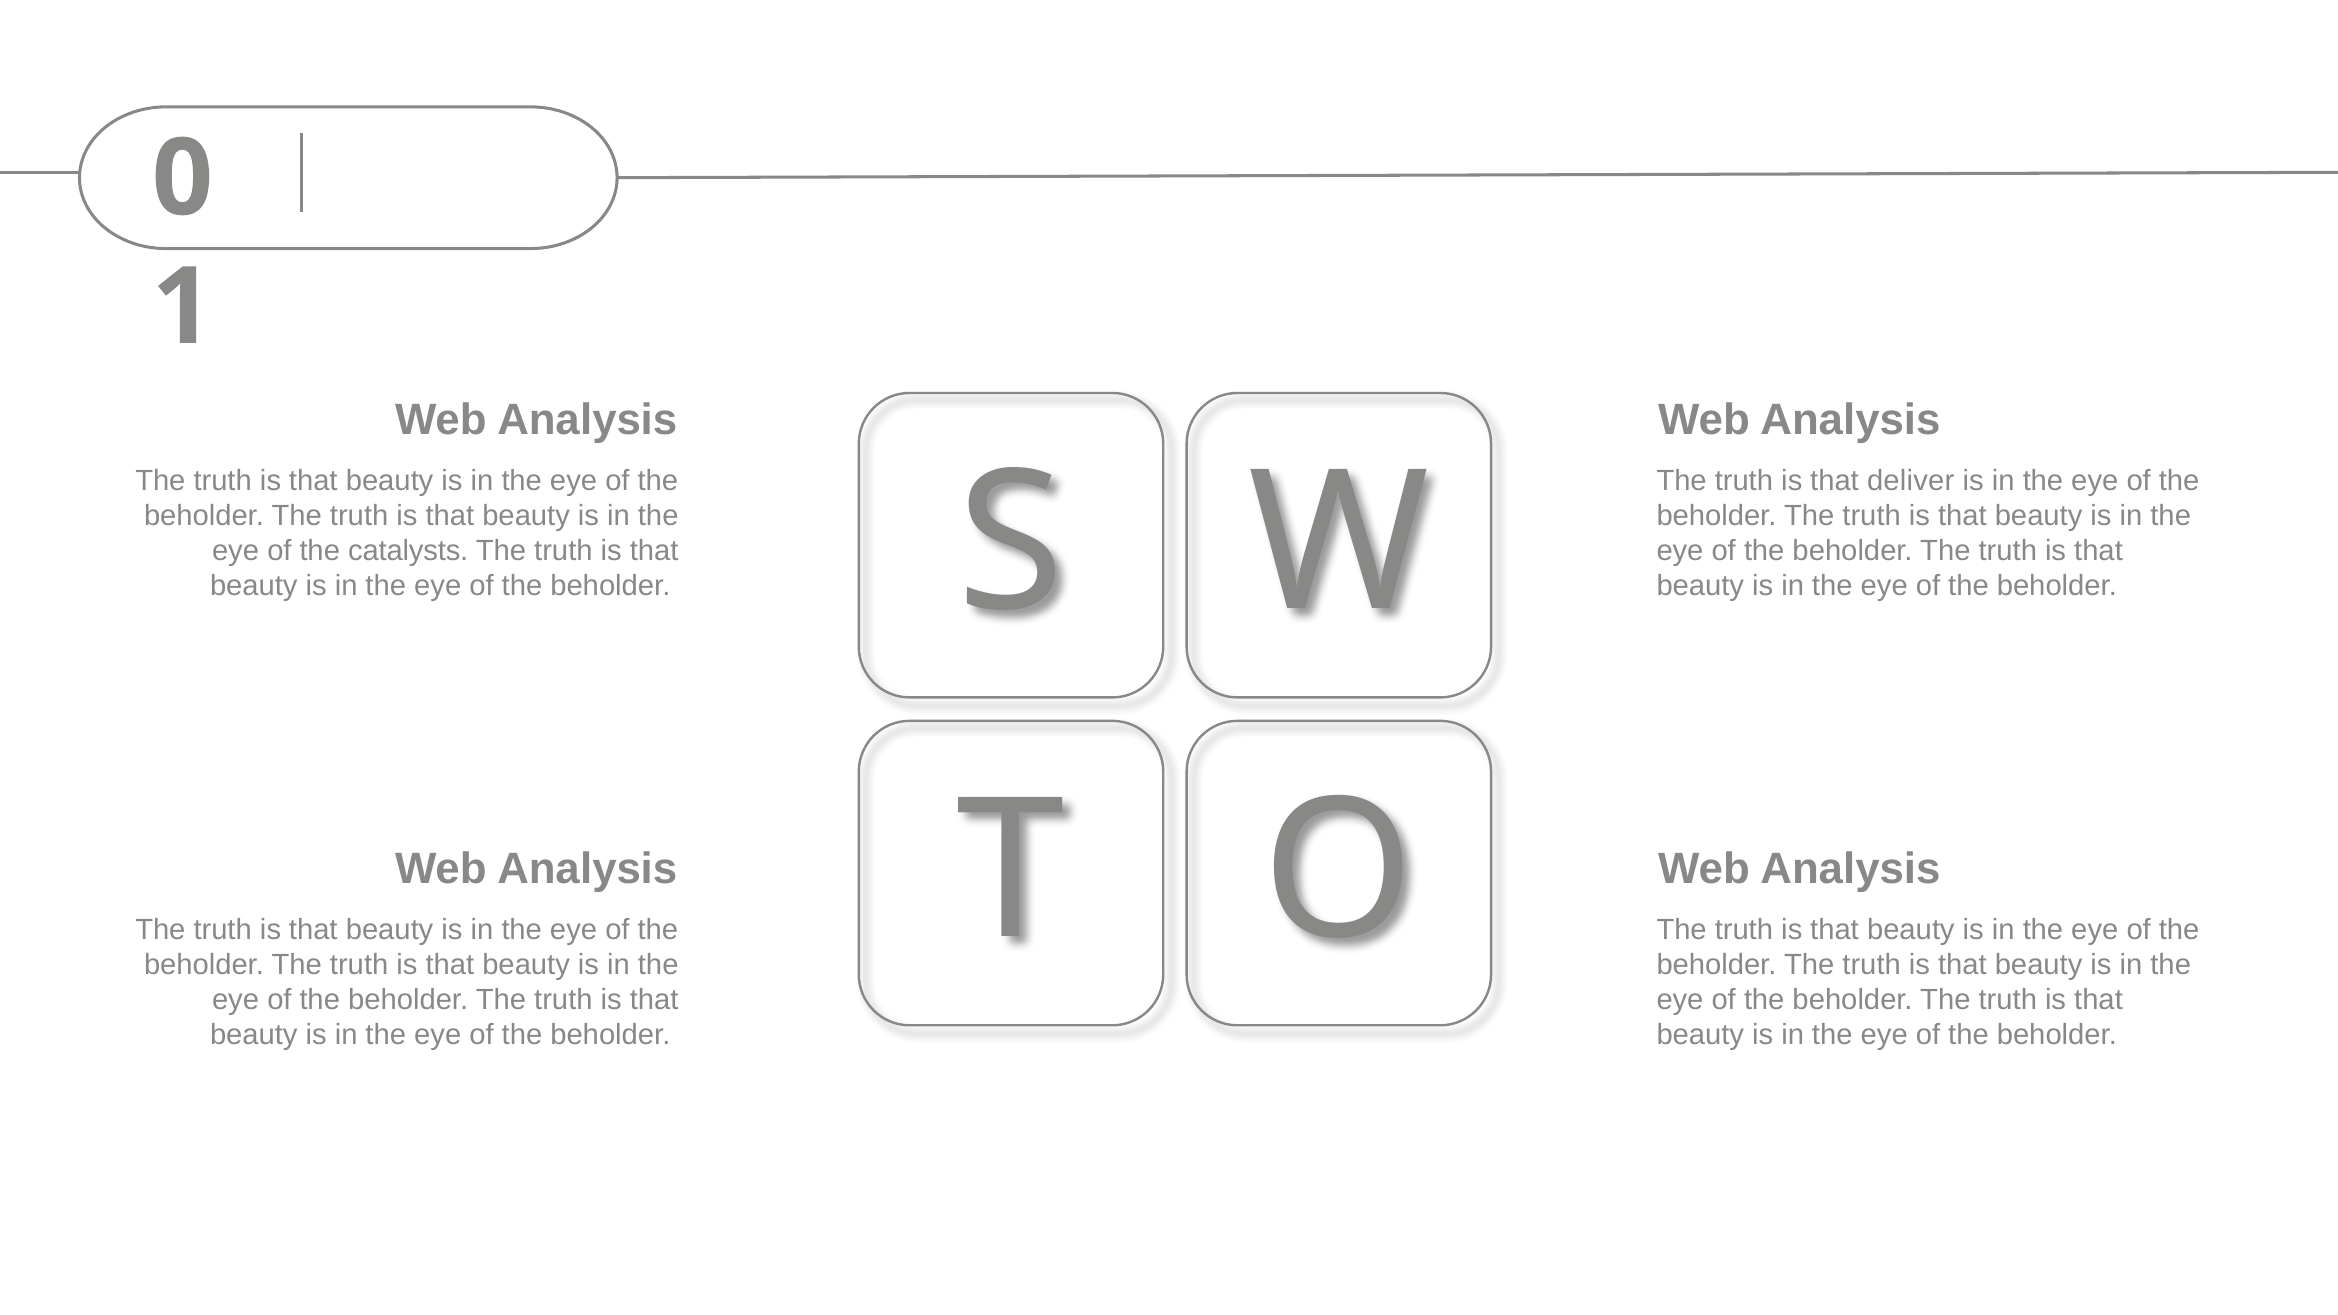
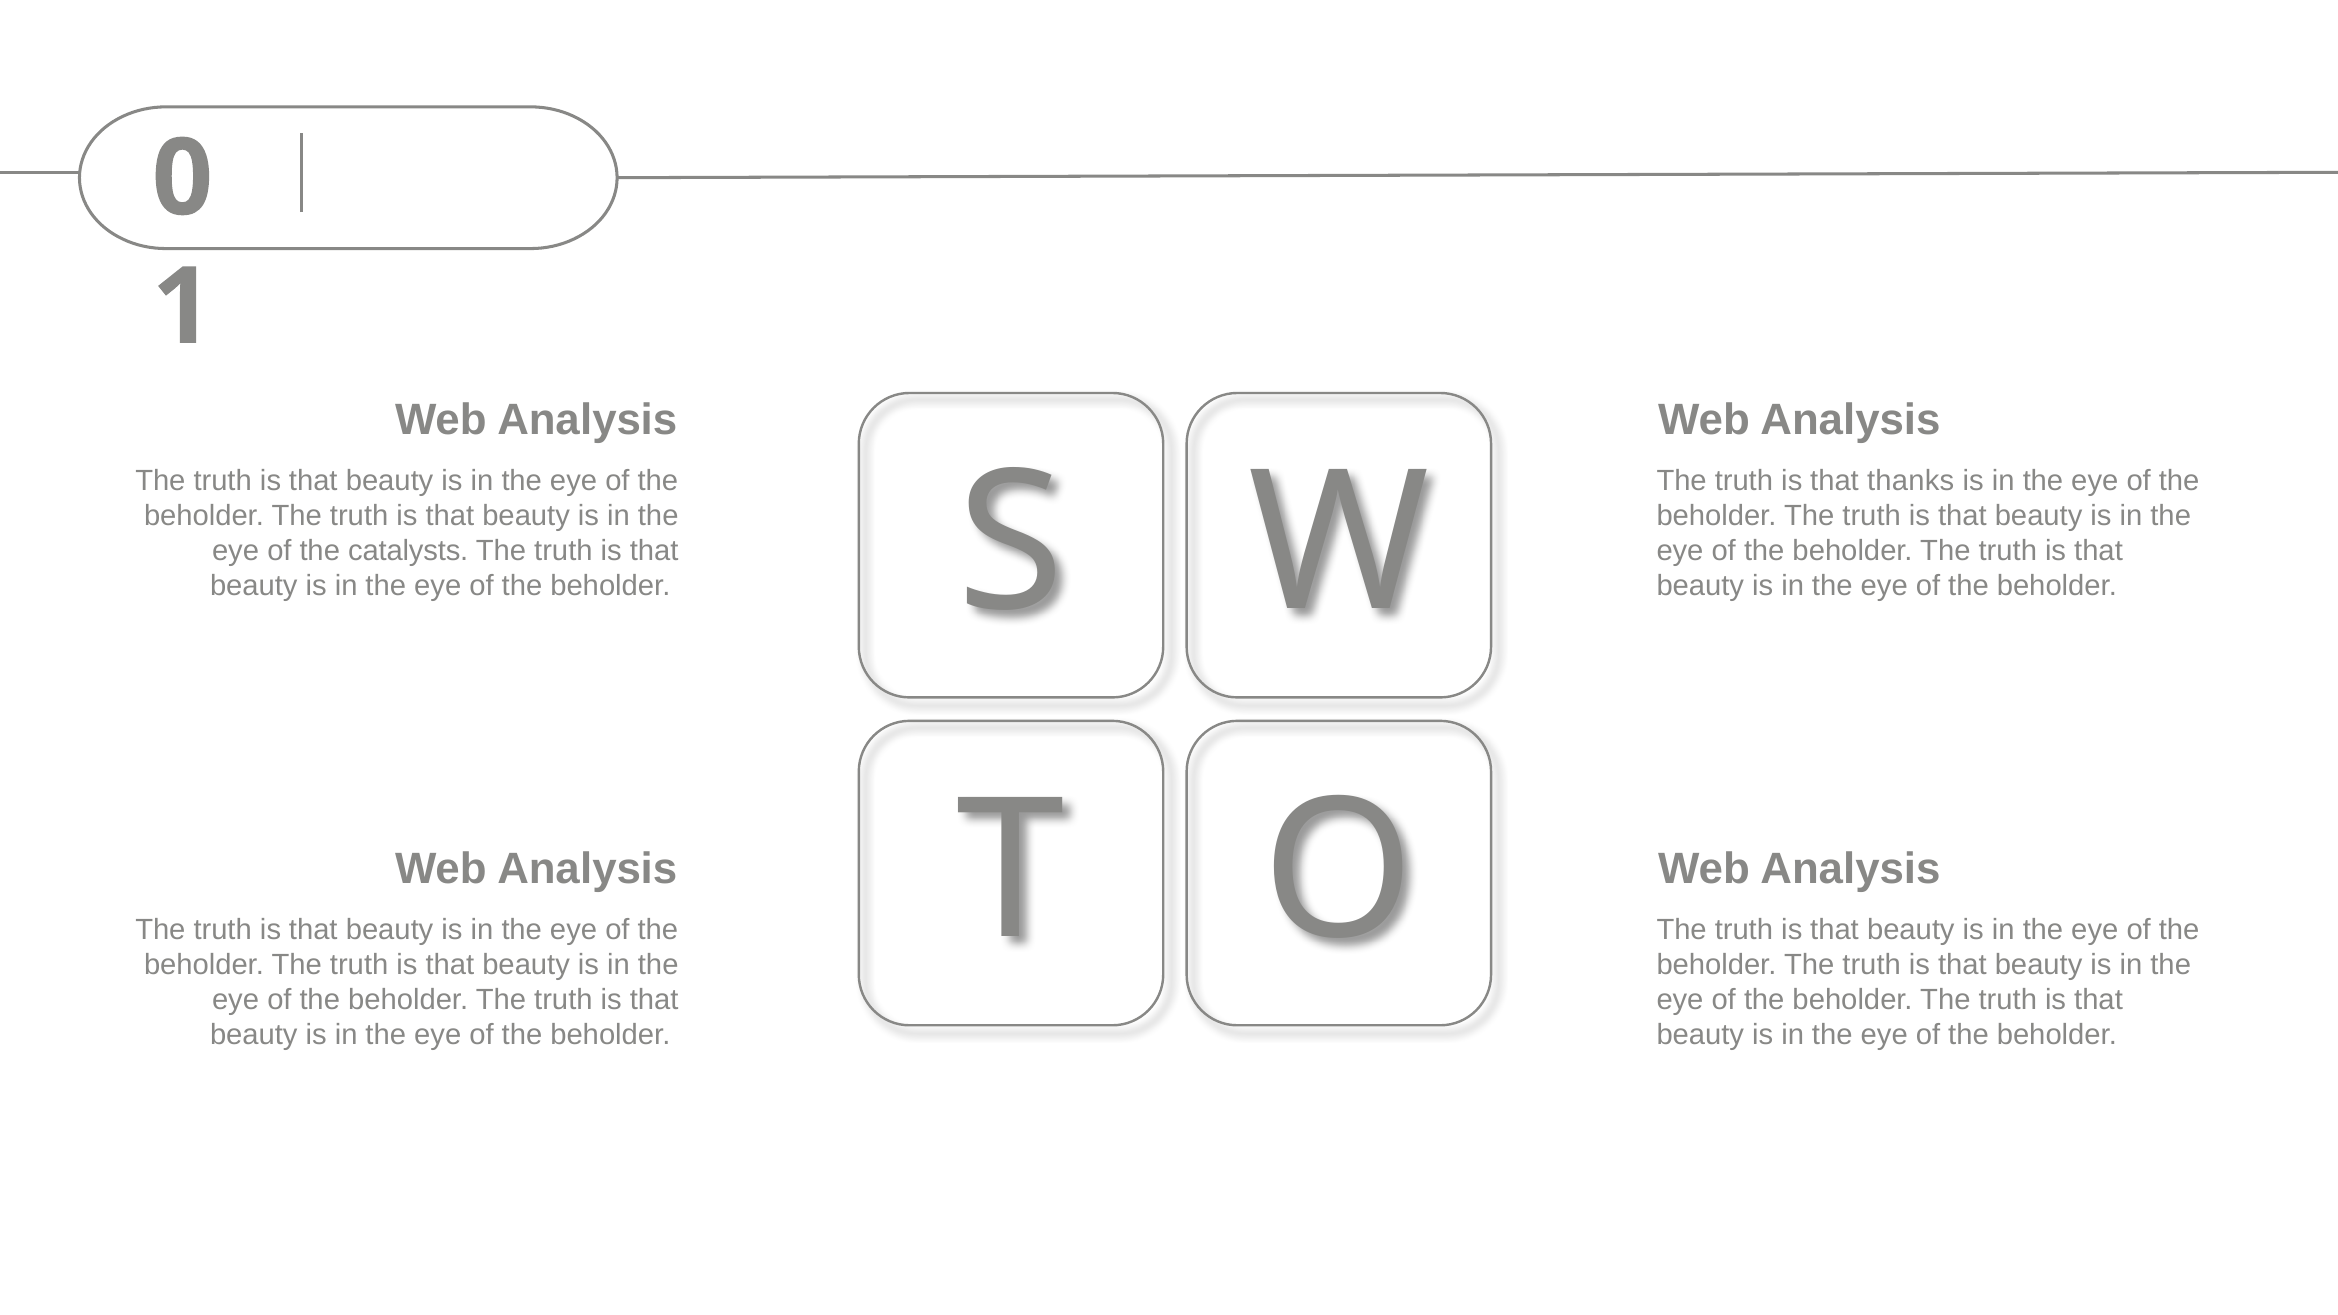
deliver: deliver -> thanks
